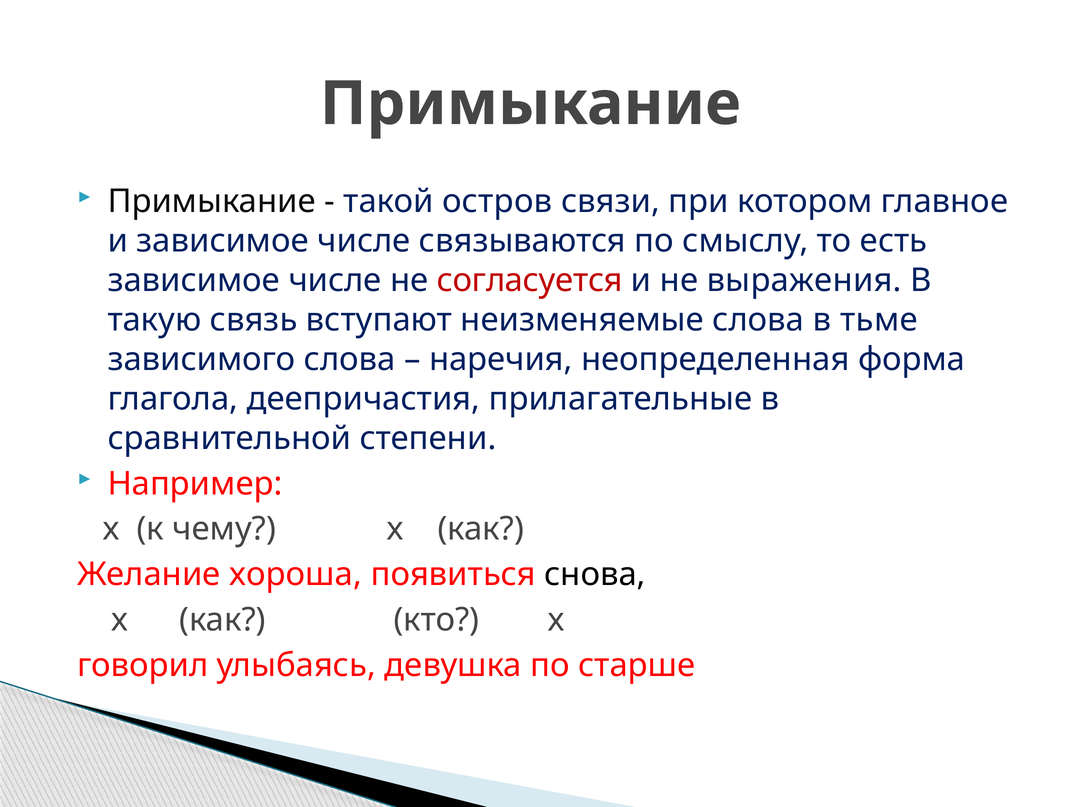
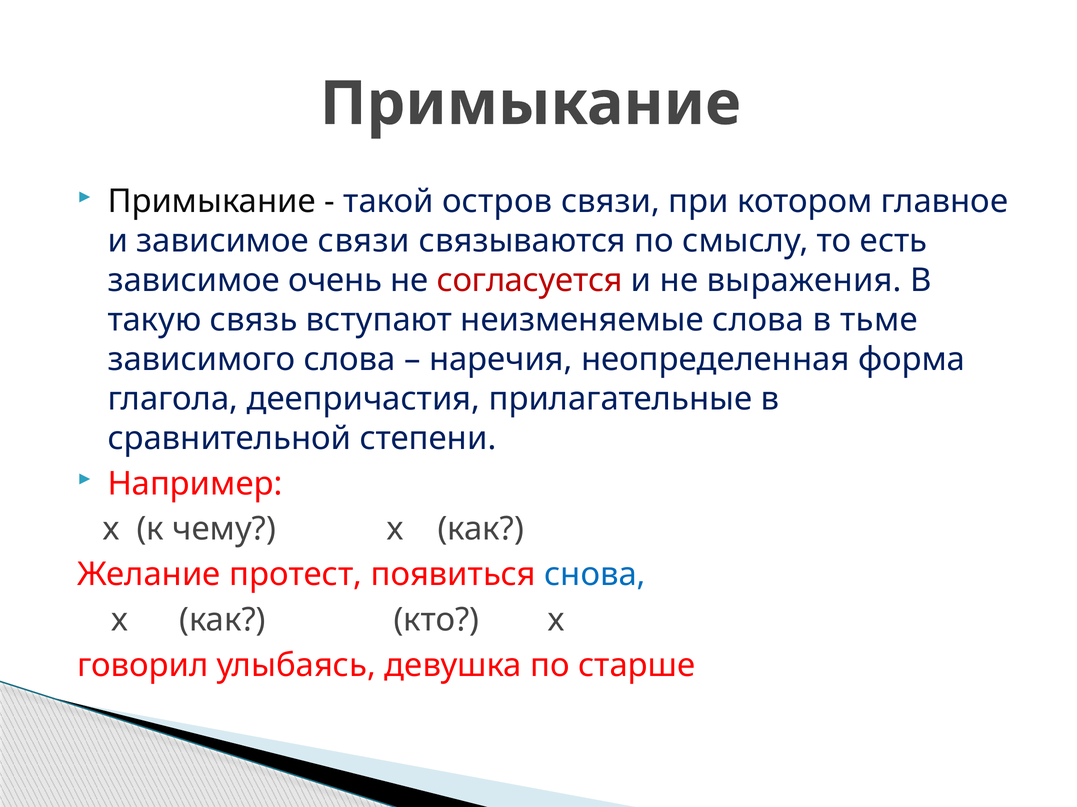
и зависимое числе: числе -> связи
числе at (335, 281): числе -> очень
хороша: хороша -> протест
снова colour: black -> blue
